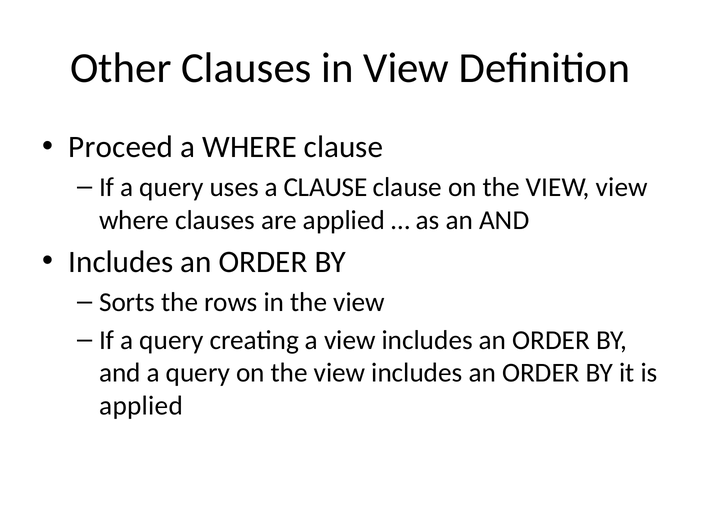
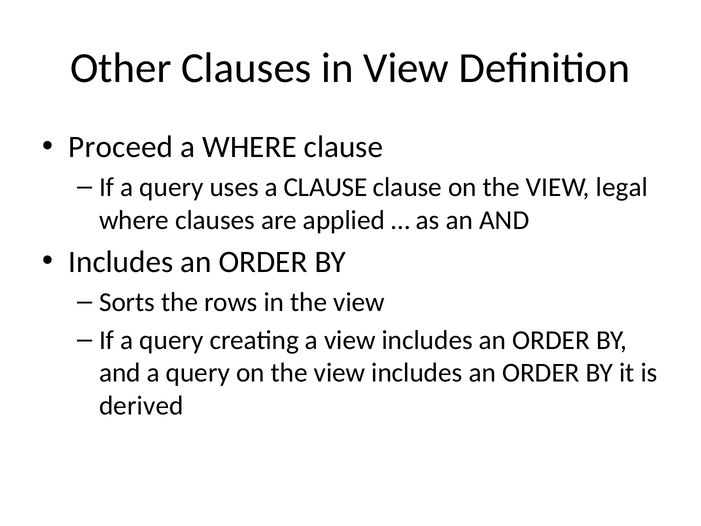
VIEW view: view -> legal
applied at (141, 406): applied -> derived
